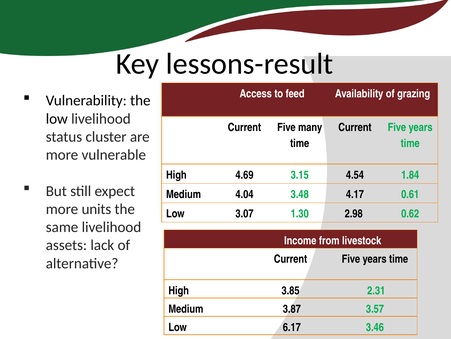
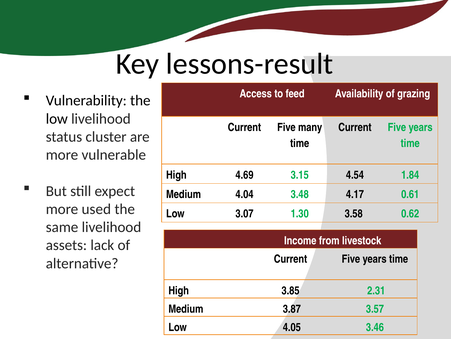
units: units -> used
2.98: 2.98 -> 3.58
6.17: 6.17 -> 4.05
